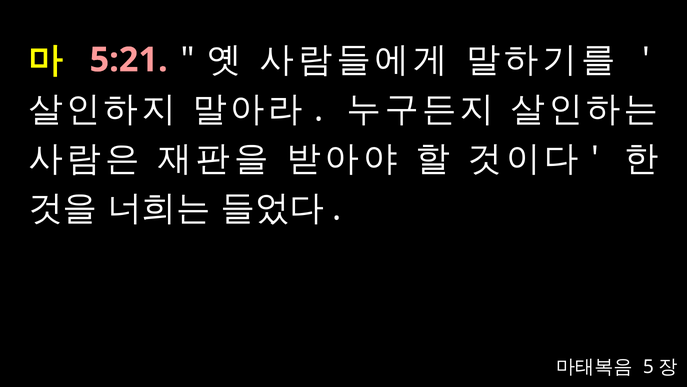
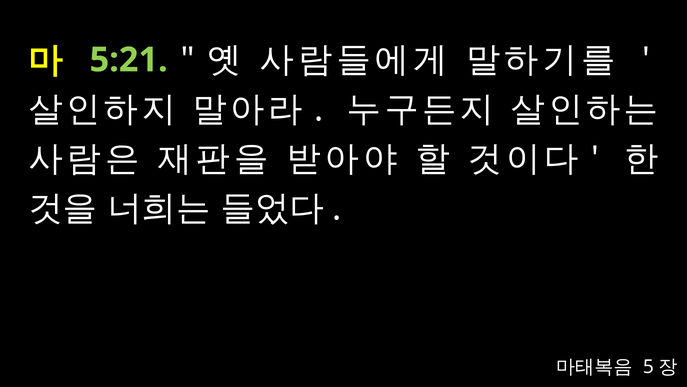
5:21 colour: pink -> light green
